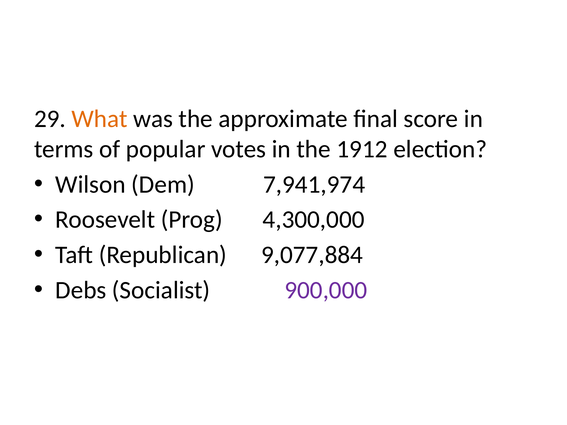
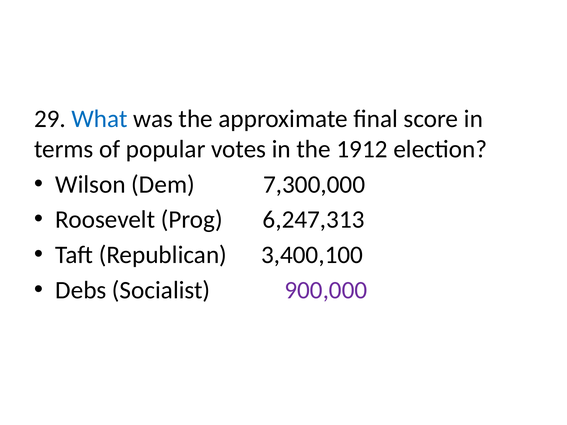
What colour: orange -> blue
7,941,974: 7,941,974 -> 7,300,000
4,300,000: 4,300,000 -> 6,247,313
9,077,884: 9,077,884 -> 3,400,100
